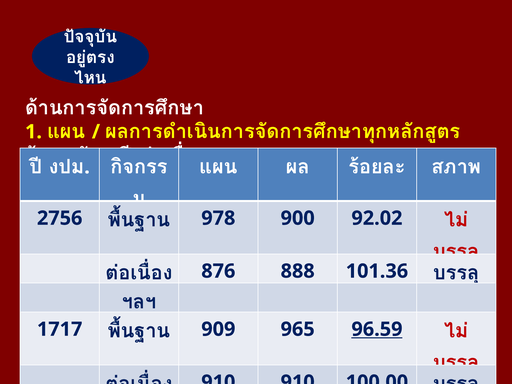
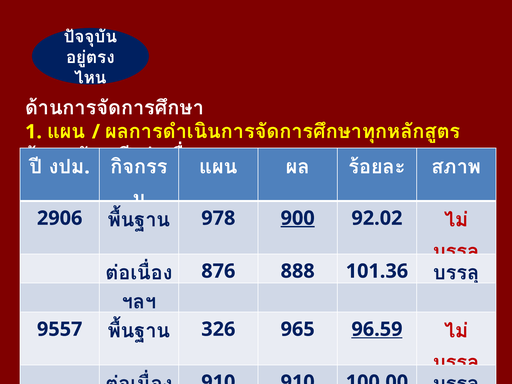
2756: 2756 -> 2906
900 underline: none -> present
1717: 1717 -> 9557
909: 909 -> 326
